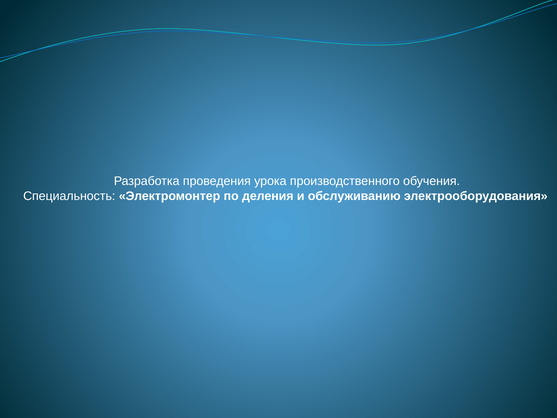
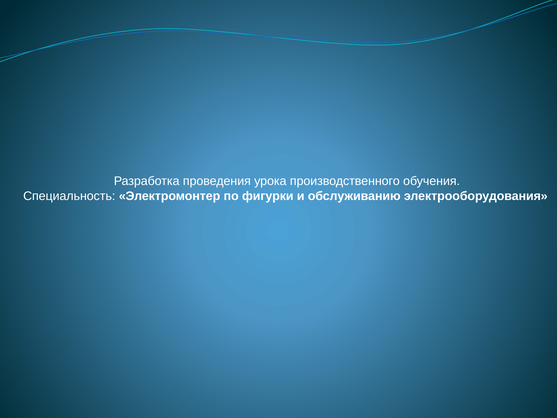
деления: деления -> фигурки
